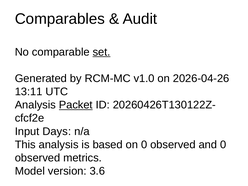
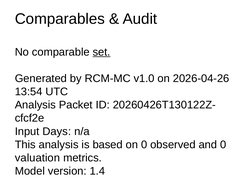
13:11: 13:11 -> 13:54
Packet underline: present -> none
observed at (38, 158): observed -> valuation
3.6: 3.6 -> 1.4
